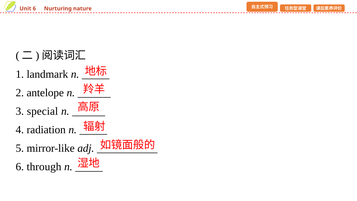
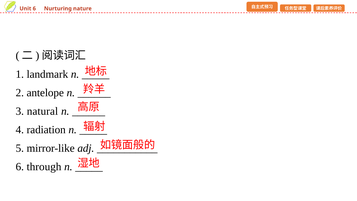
special: special -> natural
